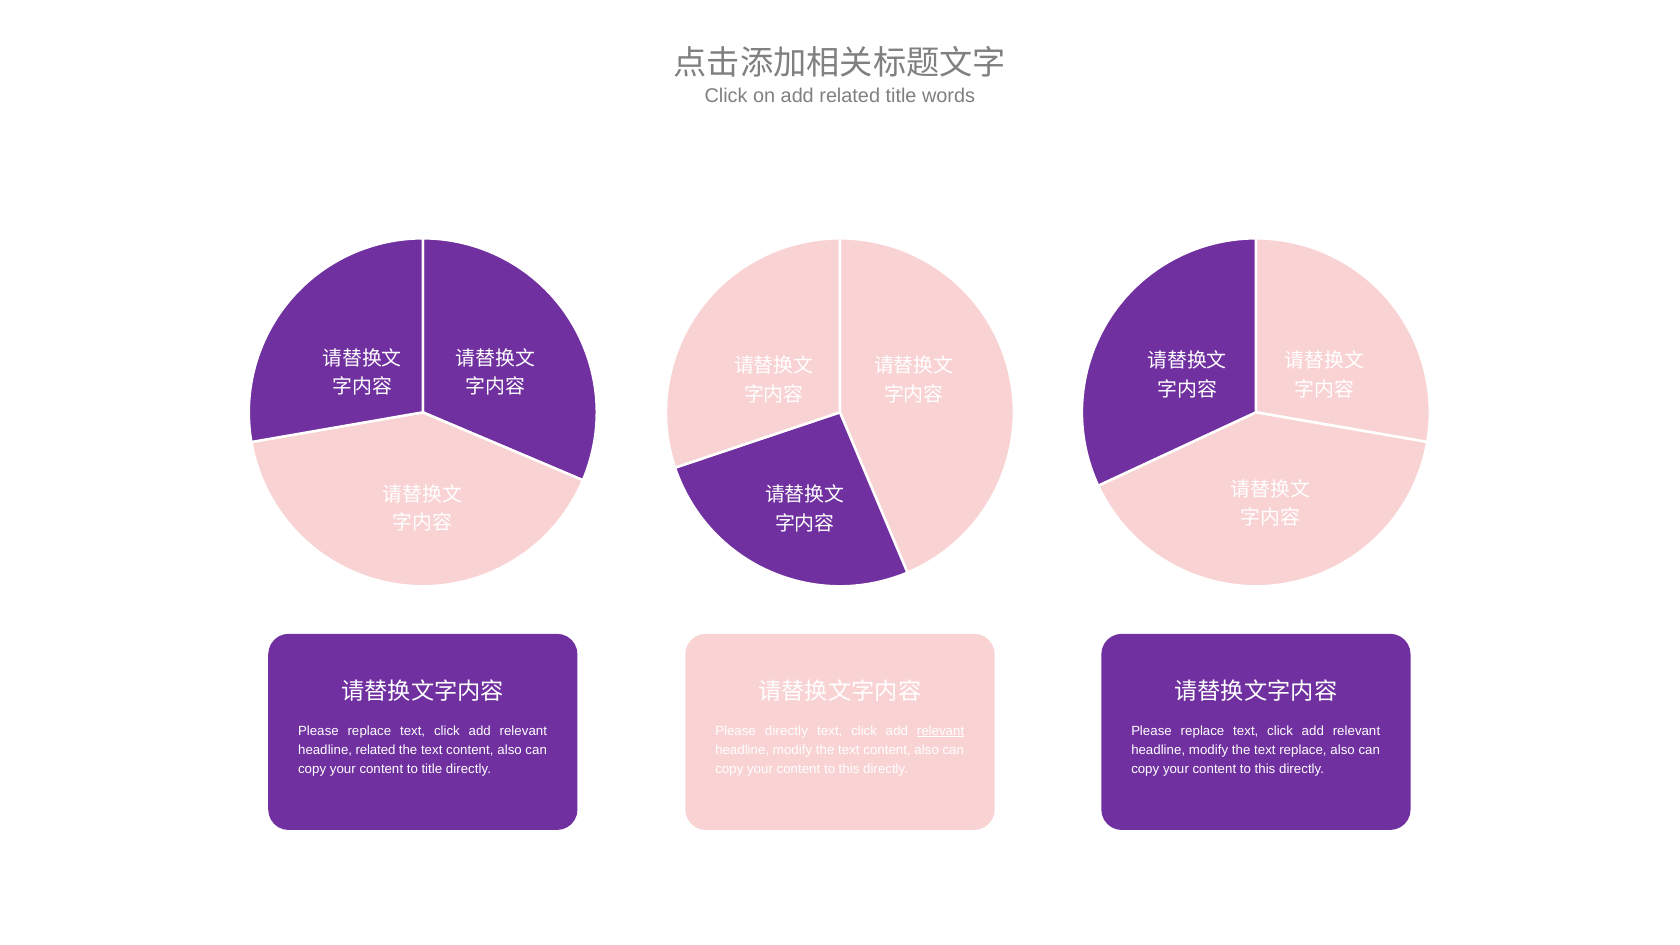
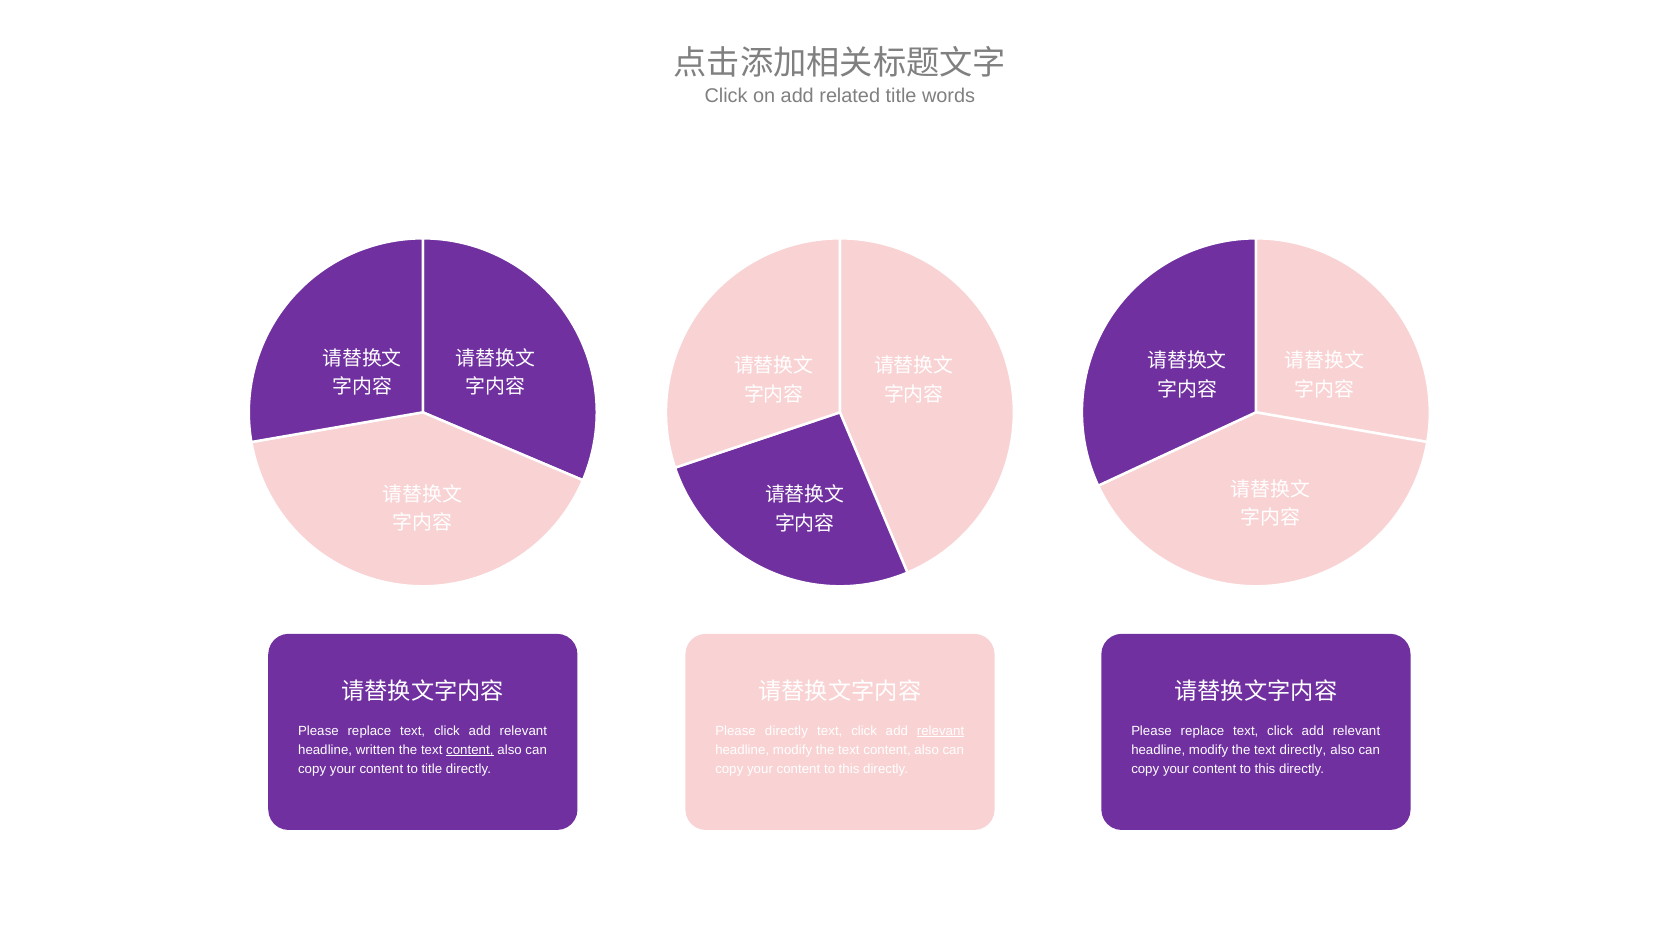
headline related: related -> written
content at (470, 750) underline: none -> present
text replace: replace -> directly
